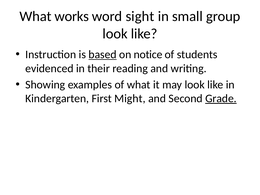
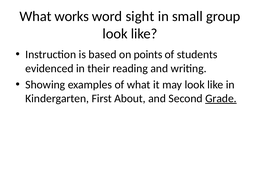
based underline: present -> none
notice: notice -> points
Might: Might -> About
